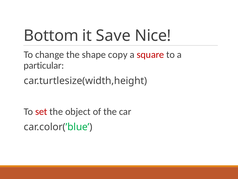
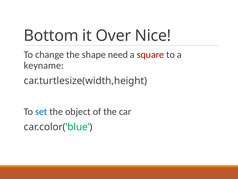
Save: Save -> Over
copy: copy -> need
particular: particular -> keyname
set colour: red -> blue
